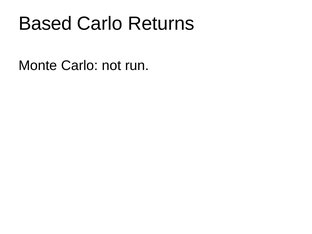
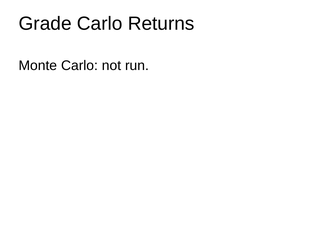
Based: Based -> Grade
